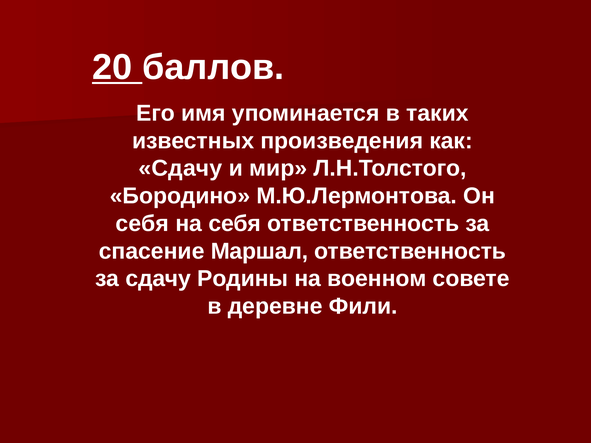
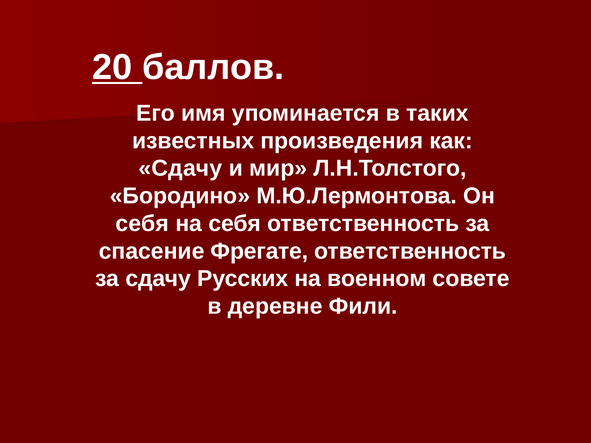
Маршал: Маршал -> Фрегате
Родины: Родины -> Русских
